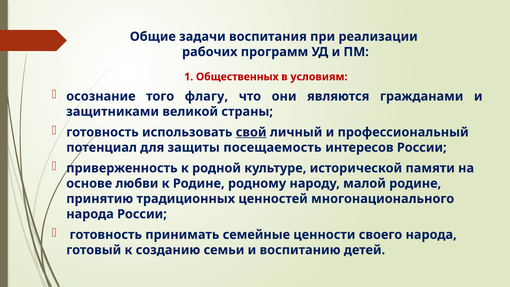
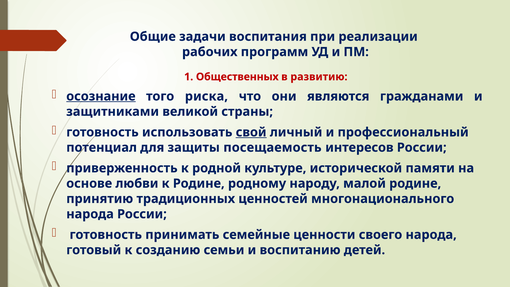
условиям: условиям -> развитию
осознание underline: none -> present
флагу: флагу -> риска
